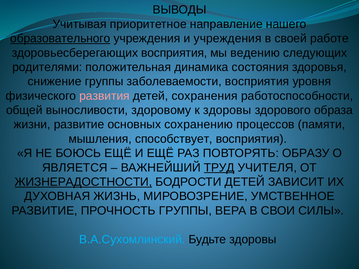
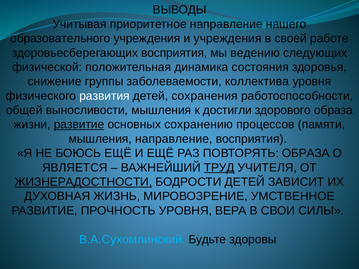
образовательного underline: present -> none
родителями: родителями -> физической
заболеваемости восприятия: восприятия -> коллектива
развития colour: pink -> white
выносливости здоровому: здоровому -> мышления
к здоровы: здоровы -> достигли
развитие at (79, 125) underline: none -> present
мышления способствует: способствует -> направление
ПОВТОРЯТЬ ОБРАЗУ: ОБРАЗУ -> ОБРАЗА
ПРОЧНОСТЬ ГРУППЫ: ГРУППЫ -> УРОВНЯ
